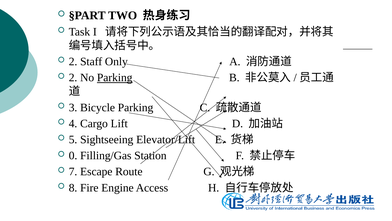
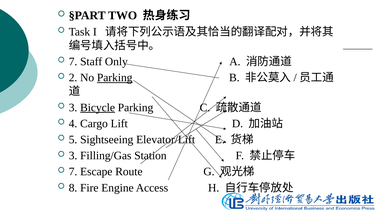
2 at (73, 61): 2 -> 7
Bicycle underline: none -> present
0 at (73, 155): 0 -> 3
